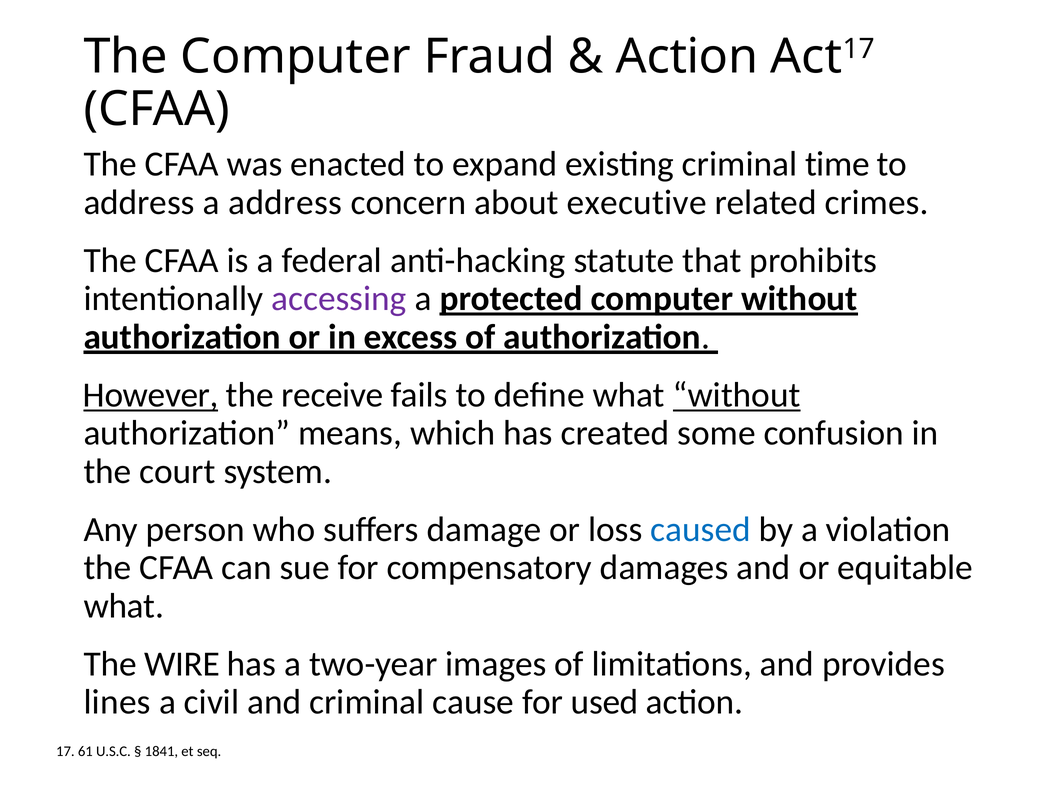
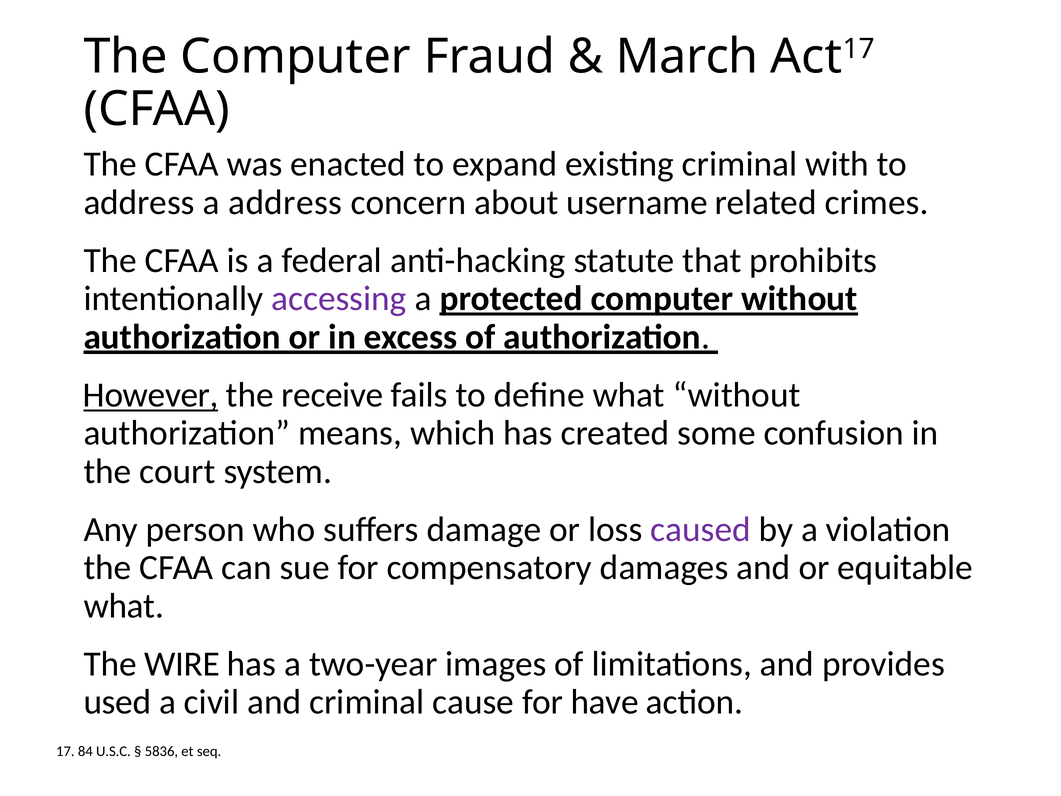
Action at (687, 57): Action -> March
time: time -> with
executive: executive -> username
without at (737, 395) underline: present -> none
caused colour: blue -> purple
lines: lines -> used
used: used -> have
61: 61 -> 84
1841: 1841 -> 5836
